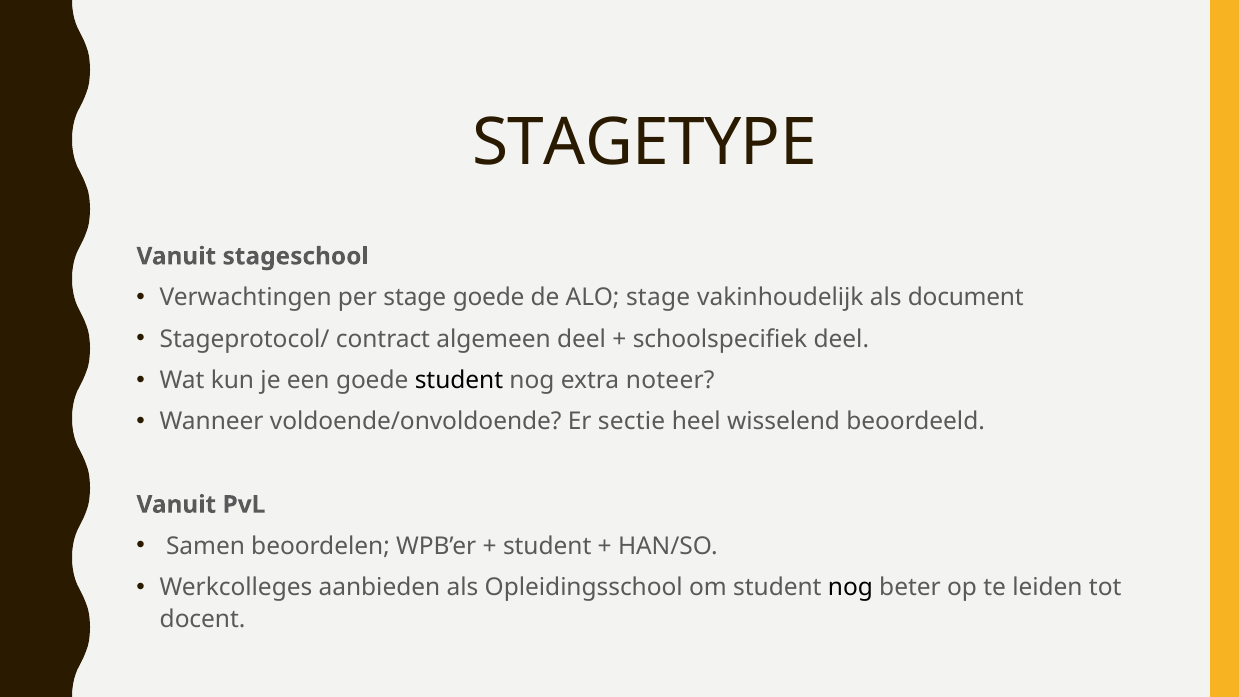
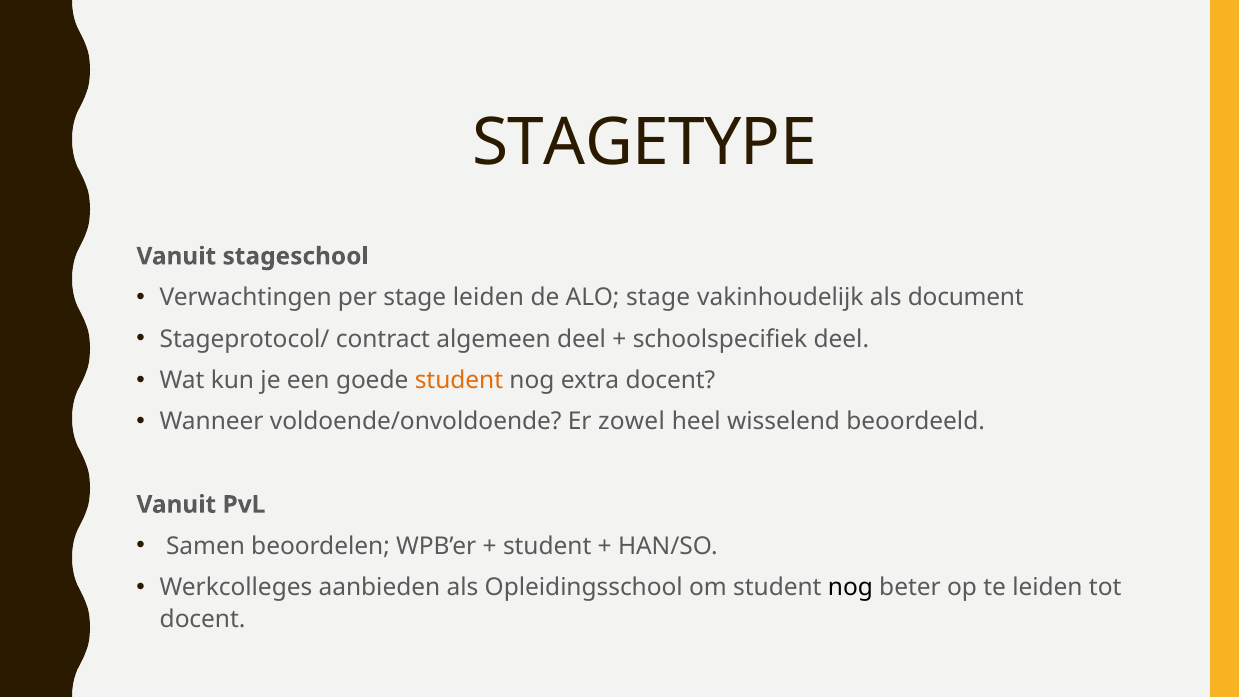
stage goede: goede -> leiden
student at (459, 380) colour: black -> orange
extra noteer: noteer -> docent
sectie: sectie -> zowel
